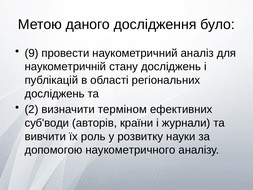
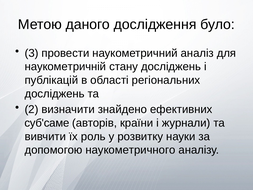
9: 9 -> 3
терміном: терміном -> знайдено
суб'води: суб'води -> суб'саме
